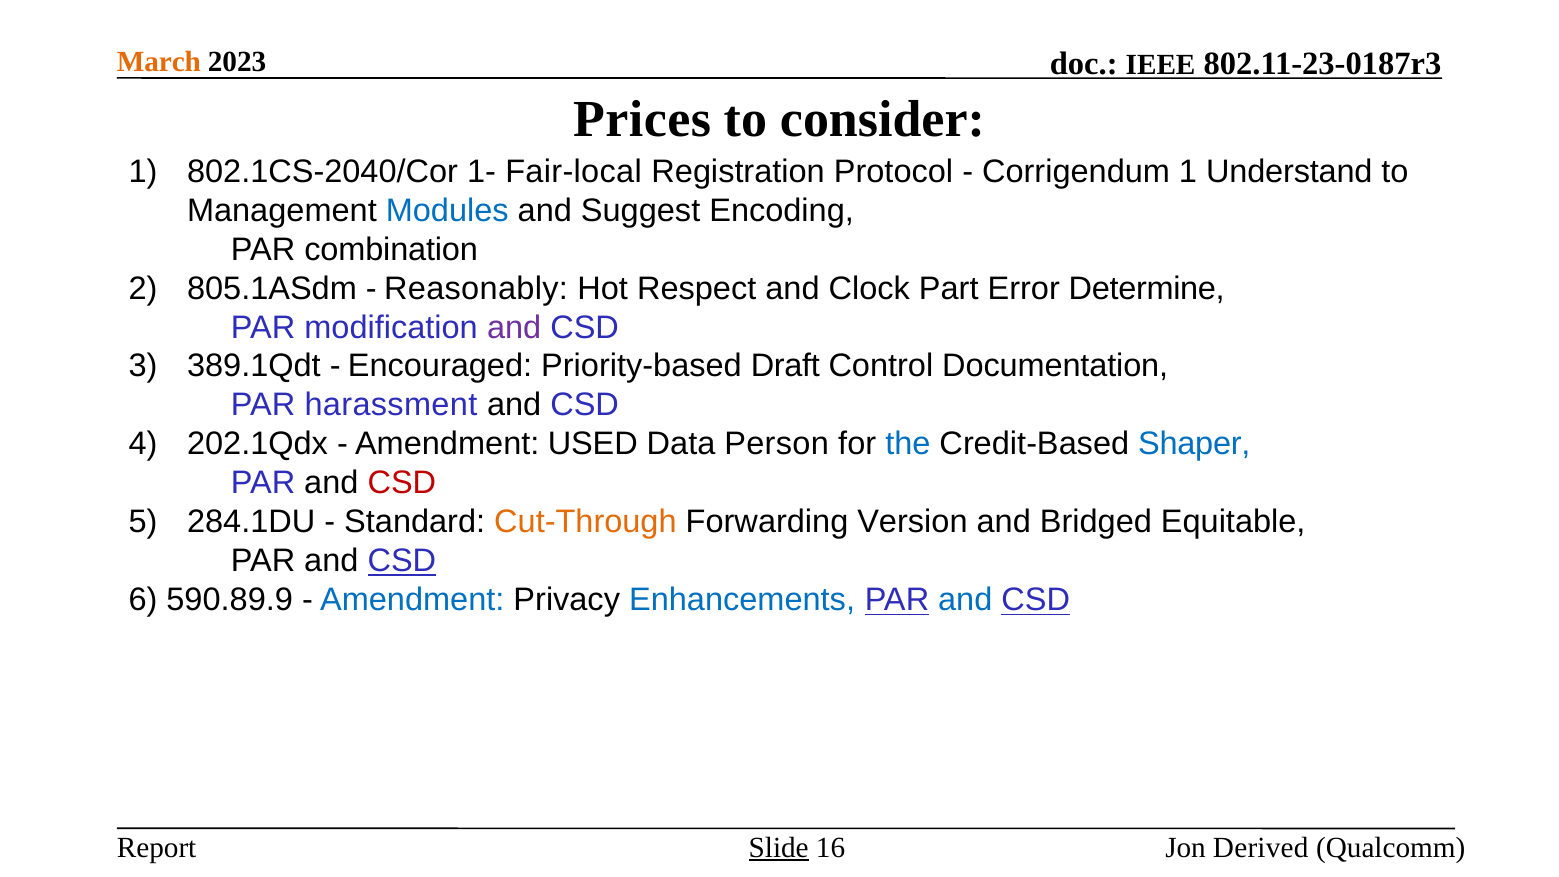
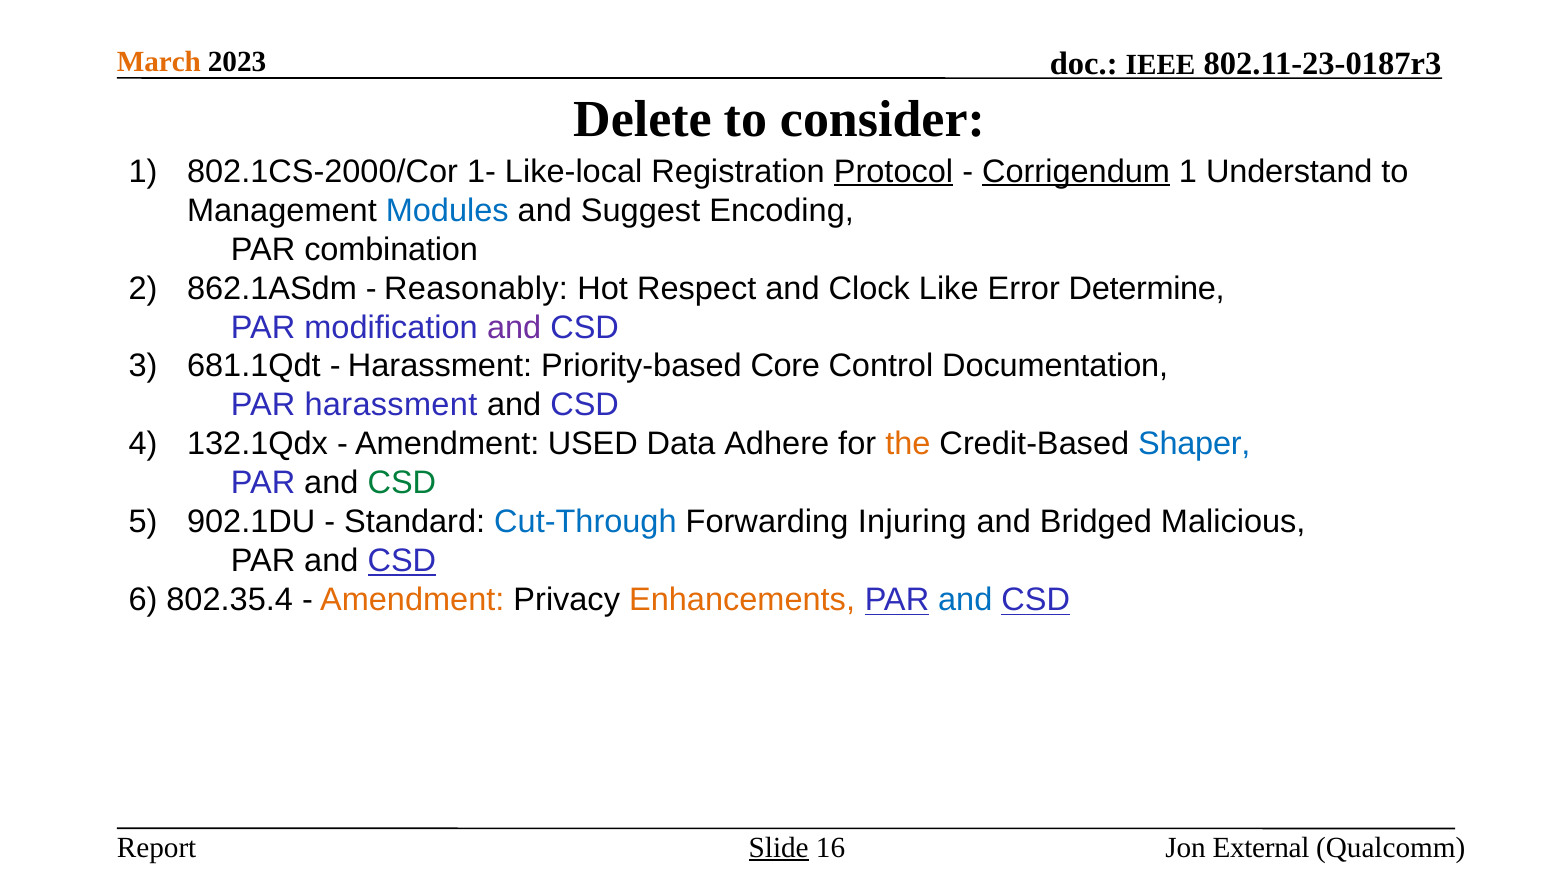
Prices: Prices -> Delete
802.1CS-2040/Cor: 802.1CS-2040/Cor -> 802.1CS-2000/Cor
Fair-local: Fair-local -> Like-local
Protocol underline: none -> present
Corrigendum underline: none -> present
805.1ASdm: 805.1ASdm -> 862.1ASdm
Part: Part -> Like
389.1Qdt: 389.1Qdt -> 681.1Qdt
Encouraged at (440, 366): Encouraged -> Harassment
Draft: Draft -> Core
202.1Qdx: 202.1Qdx -> 132.1Qdx
Person: Person -> Adhere
the colour: blue -> orange
CSD at (402, 483) colour: red -> green
284.1DU: 284.1DU -> 902.1DU
Cut-Through colour: orange -> blue
Version: Version -> Injuring
Equitable: Equitable -> Malicious
590.89.9: 590.89.9 -> 802.35.4
Amendment at (412, 600) colour: blue -> orange
Enhancements colour: blue -> orange
Derived: Derived -> External
